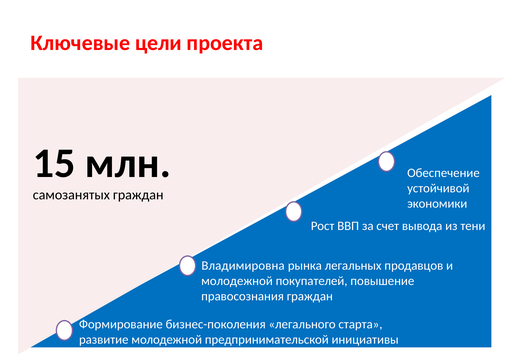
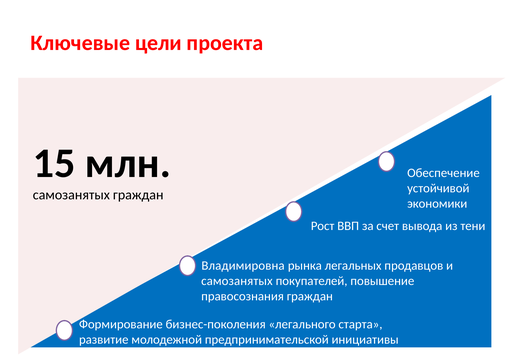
молодежной at (237, 281): молодежной -> самозанятых
